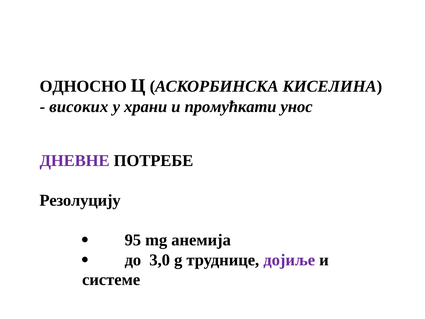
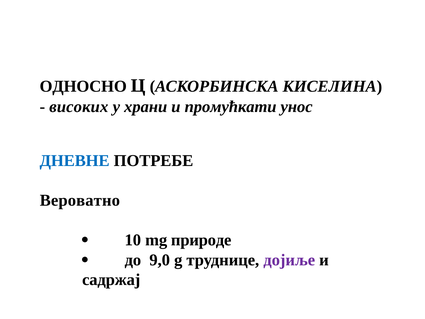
ДНЕВНЕ colour: purple -> blue
Резолуцију: Резолуцију -> Вероватно
95: 95 -> 10
анемија: анемија -> природе
3,0: 3,0 -> 9,0
системе: системе -> садржај
